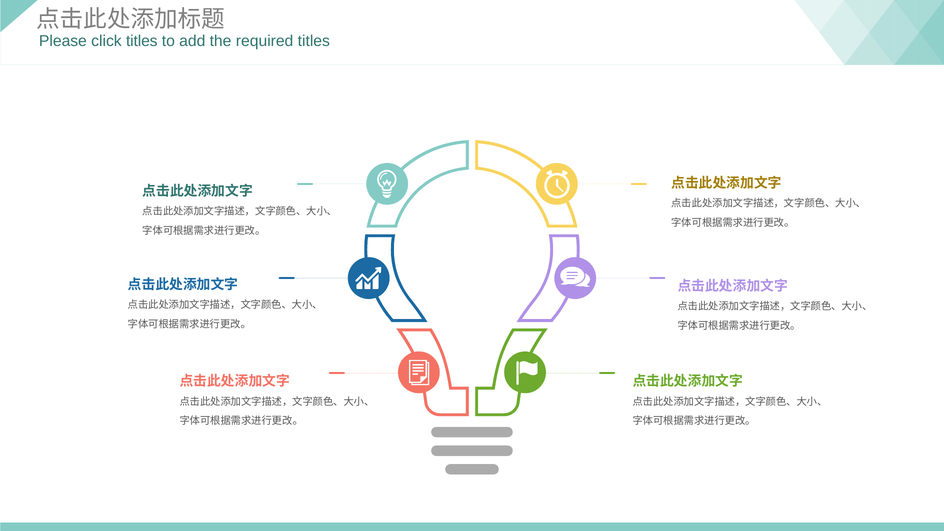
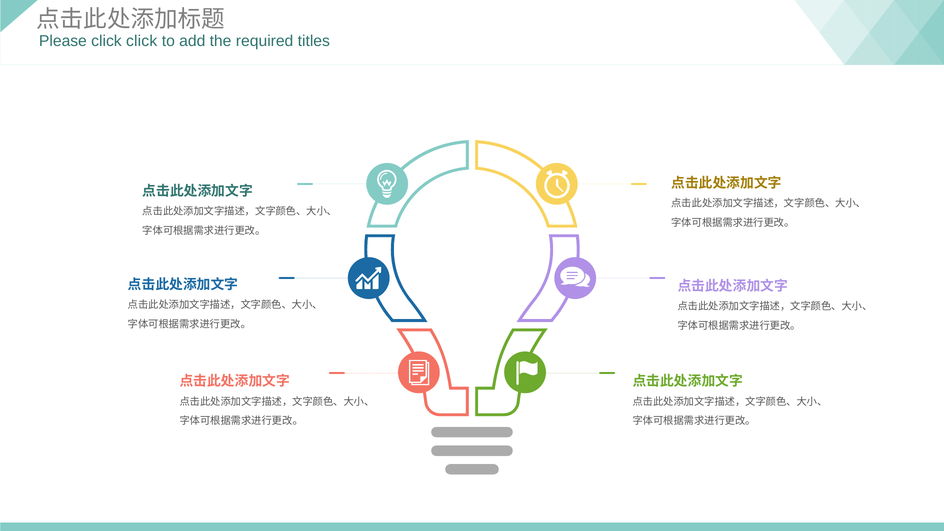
click titles: titles -> click
